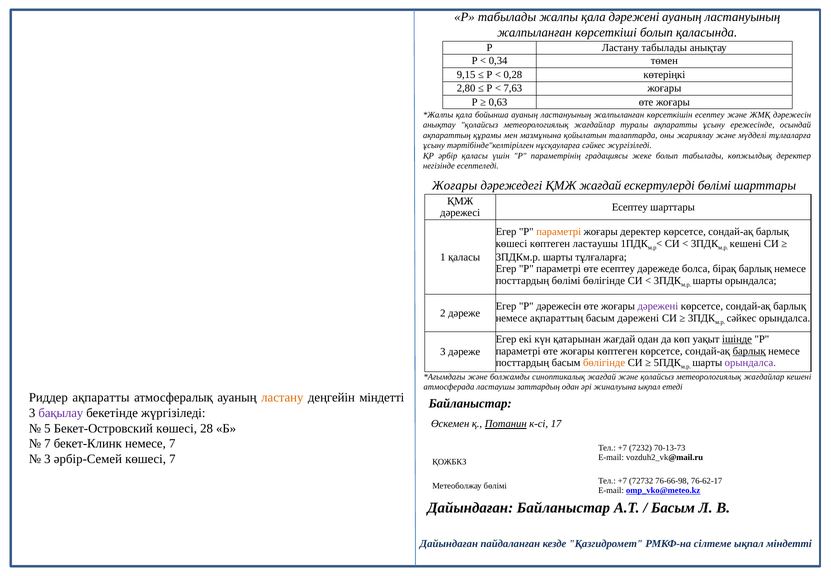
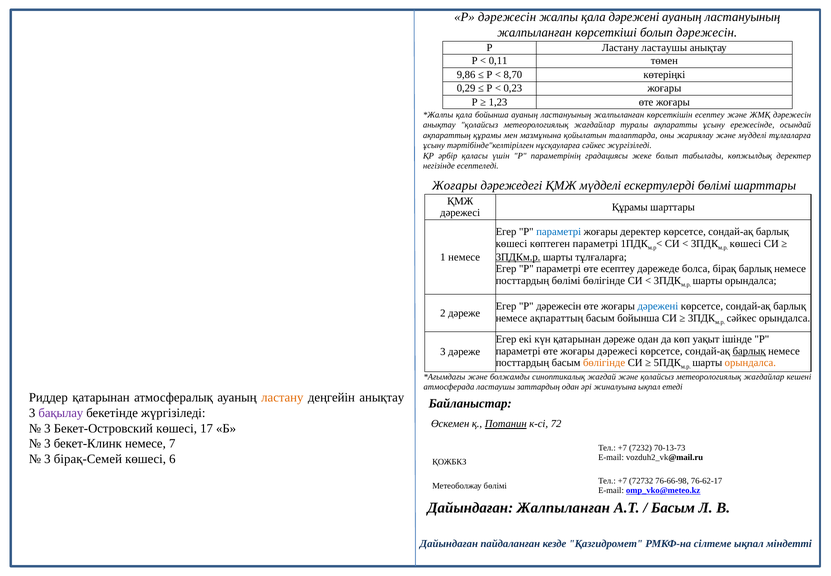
табылады at (507, 17): табылады -> дәрежесін
болып қаласында: қаласында -> дәрежесін
Ластану табылады: табылады -> ластаушы
0,34: 0,34 -> 0,11
9,15: 9,15 -> 9,86
0,28: 0,28 -> 8,70
2,80: 2,80 -> 0,29
7,63: 7,63 -> 0,23
0,63: 0,63 -> 1,23
ҚМЖ жағдай: жағдай -> мүдделі
Есептеу at (630, 207): Есептеу -> Құрамы
параметрі at (559, 232) colour: orange -> blue
көптеген ластаушы: ластаушы -> параметрі
кешені at (745, 243): кешені -> көшесі
1 қаласы: қаласы -> немесе
3ПДКм.р underline: none -> present
дәрежені at (658, 306) colour: purple -> blue
басым дәрежені: дәрежені -> бойынша
қатарынан жағдай: жағдай -> дәреже
ішінде underline: present -> none
жоғары көптеген: көптеген -> дәрежесі
орындалса at (750, 362) colour: purple -> orange
Риддер ақпаратты: ақпаратты -> қатарынан
деңгейін міндетті: міндетті -> анықтау
17: 17 -> 72
5 at (47, 428): 5 -> 3
28: 28 -> 17
7 at (47, 443): 7 -> 3
әрбір-Семей: әрбір-Семей -> бірақ-Семей
көшесі 7: 7 -> 6
Дайындаған Байланыстар: Байланыстар -> Жалпыланған
